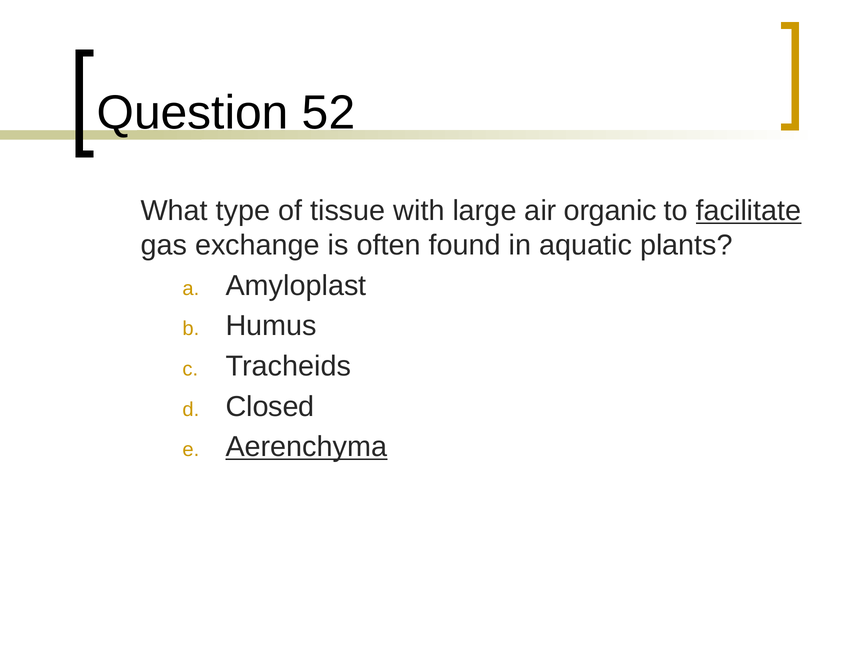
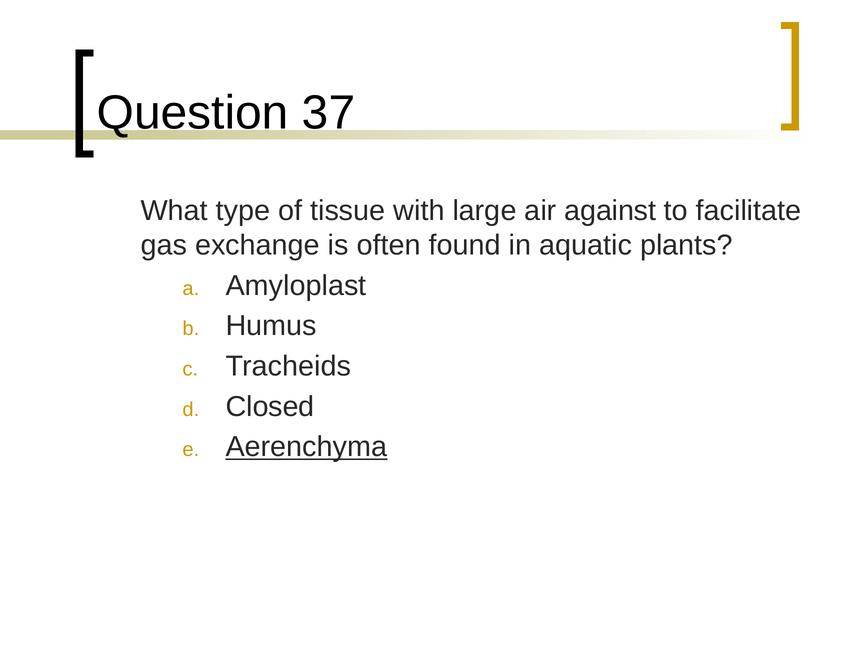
52: 52 -> 37
organic: organic -> against
facilitate underline: present -> none
